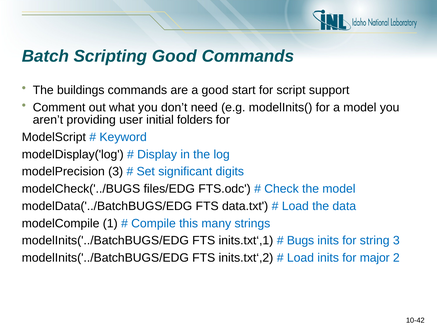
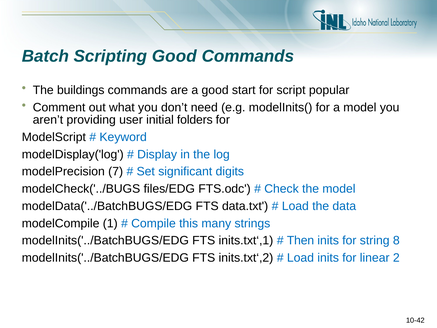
support: support -> popular
modelPrecision 3: 3 -> 7
Bugs: Bugs -> Then
string 3: 3 -> 8
major: major -> linear
